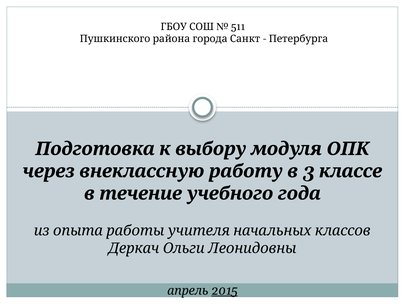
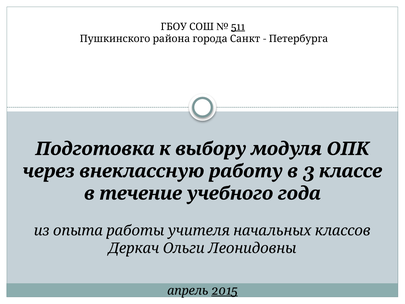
511 underline: none -> present
